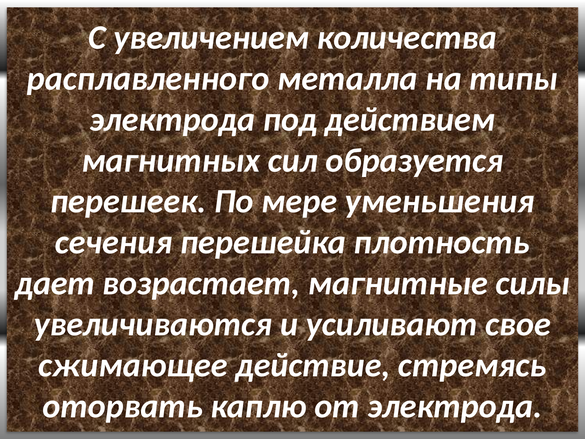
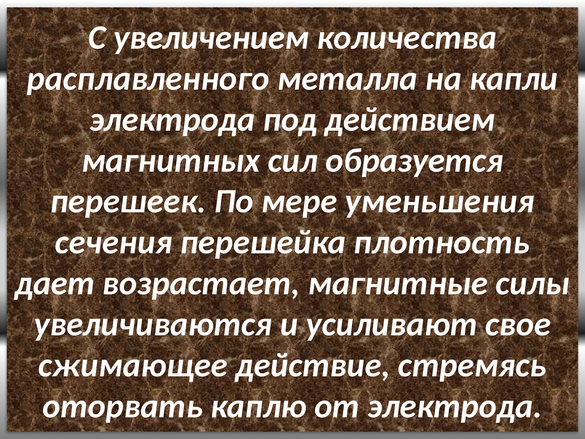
типы: типы -> капли
